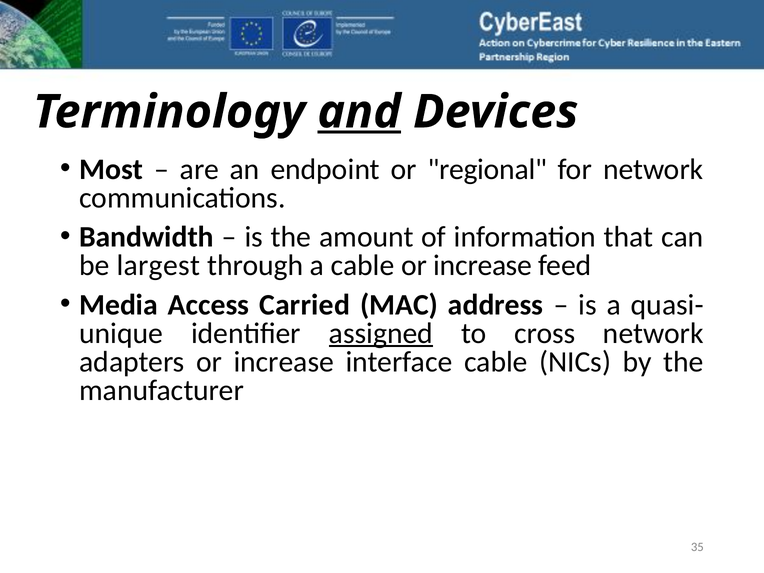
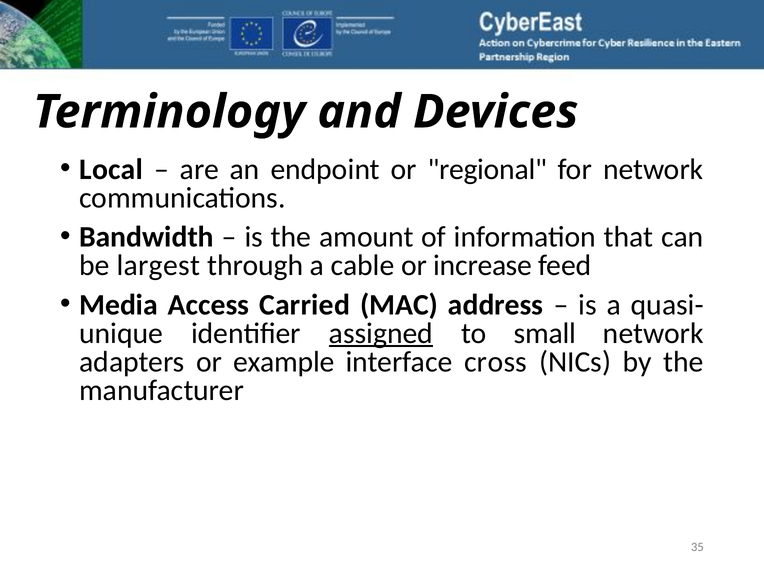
and underline: present -> none
Most: Most -> Local
cross: cross -> small
adapters or increase: increase -> example
interface cable: cable -> cross
